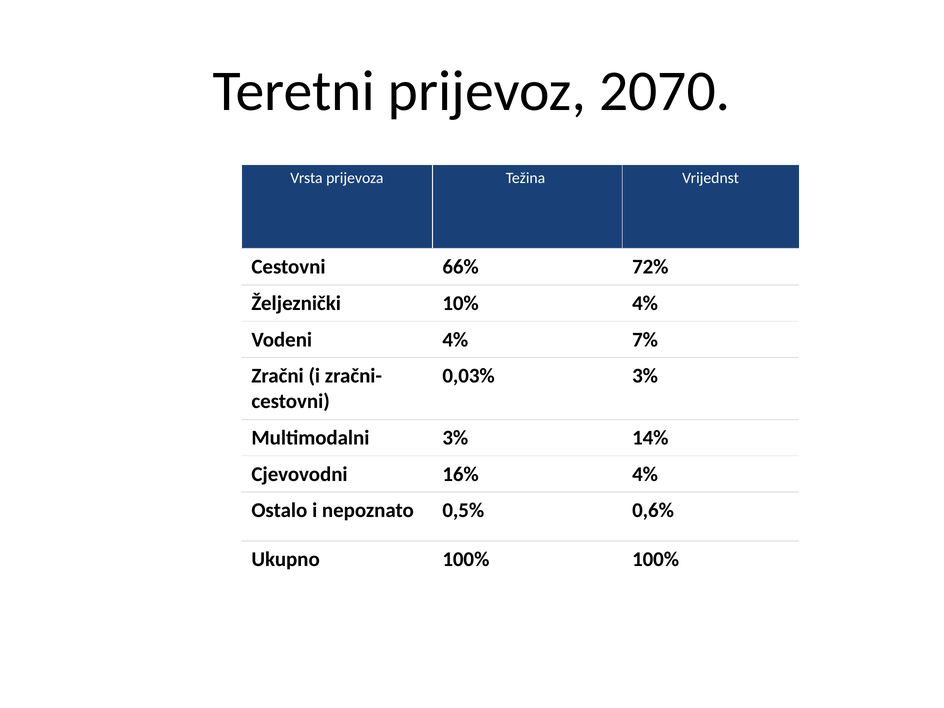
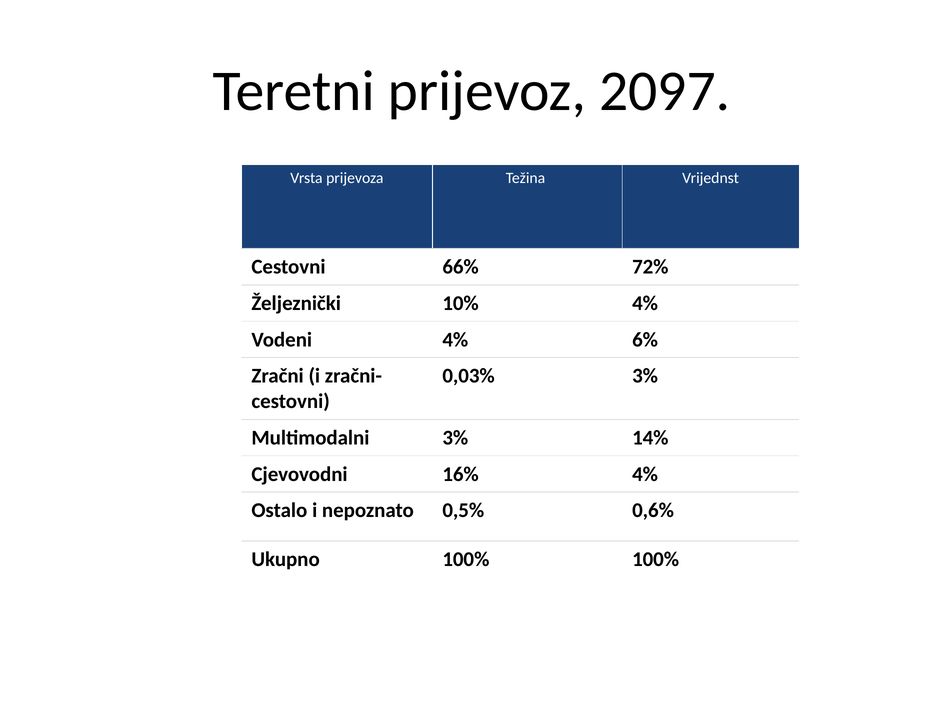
2070: 2070 -> 2097
7%: 7% -> 6%
